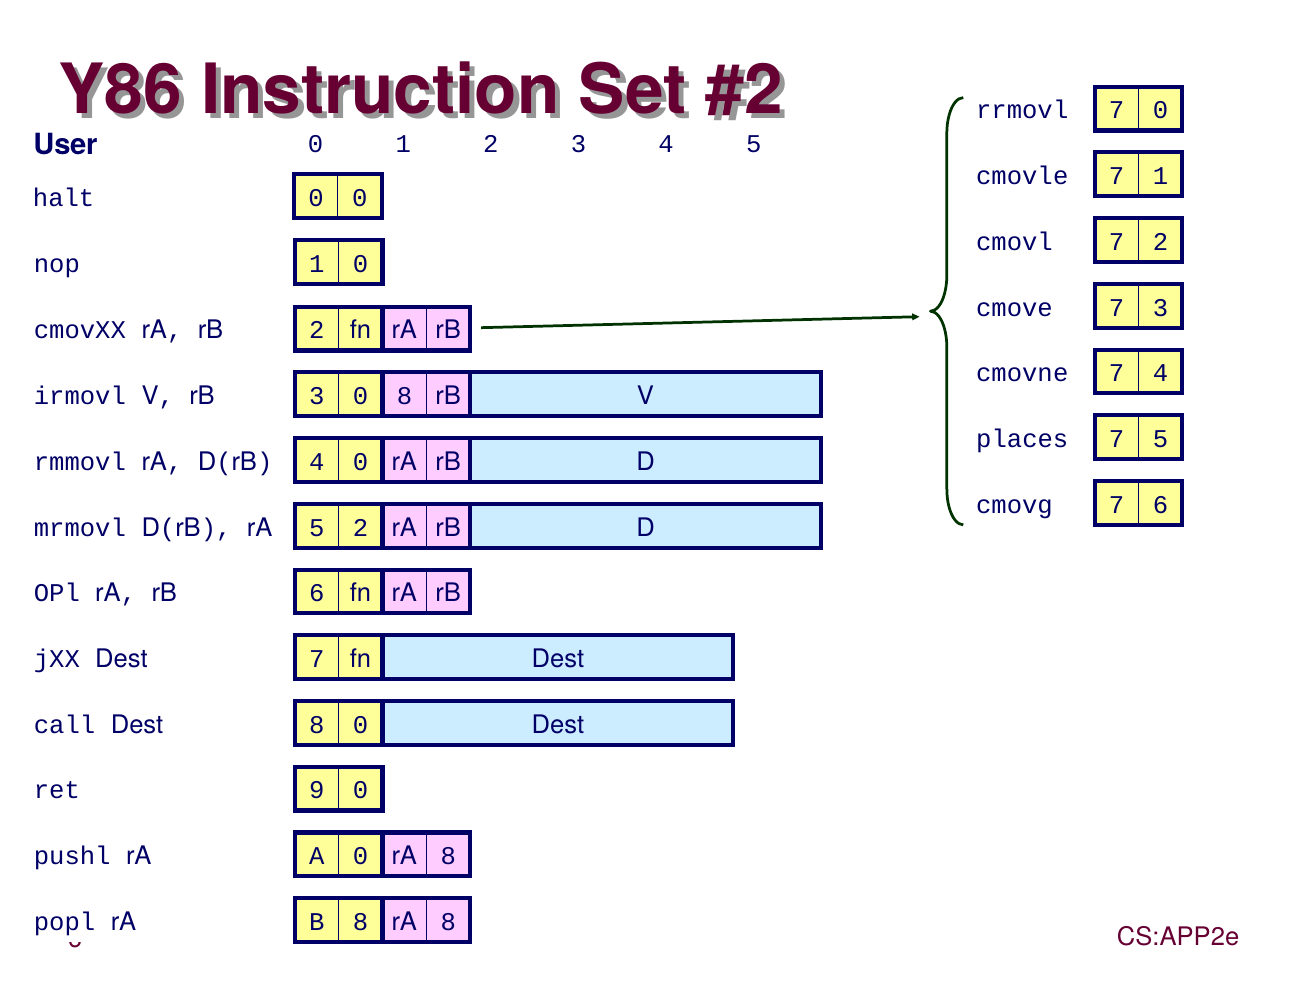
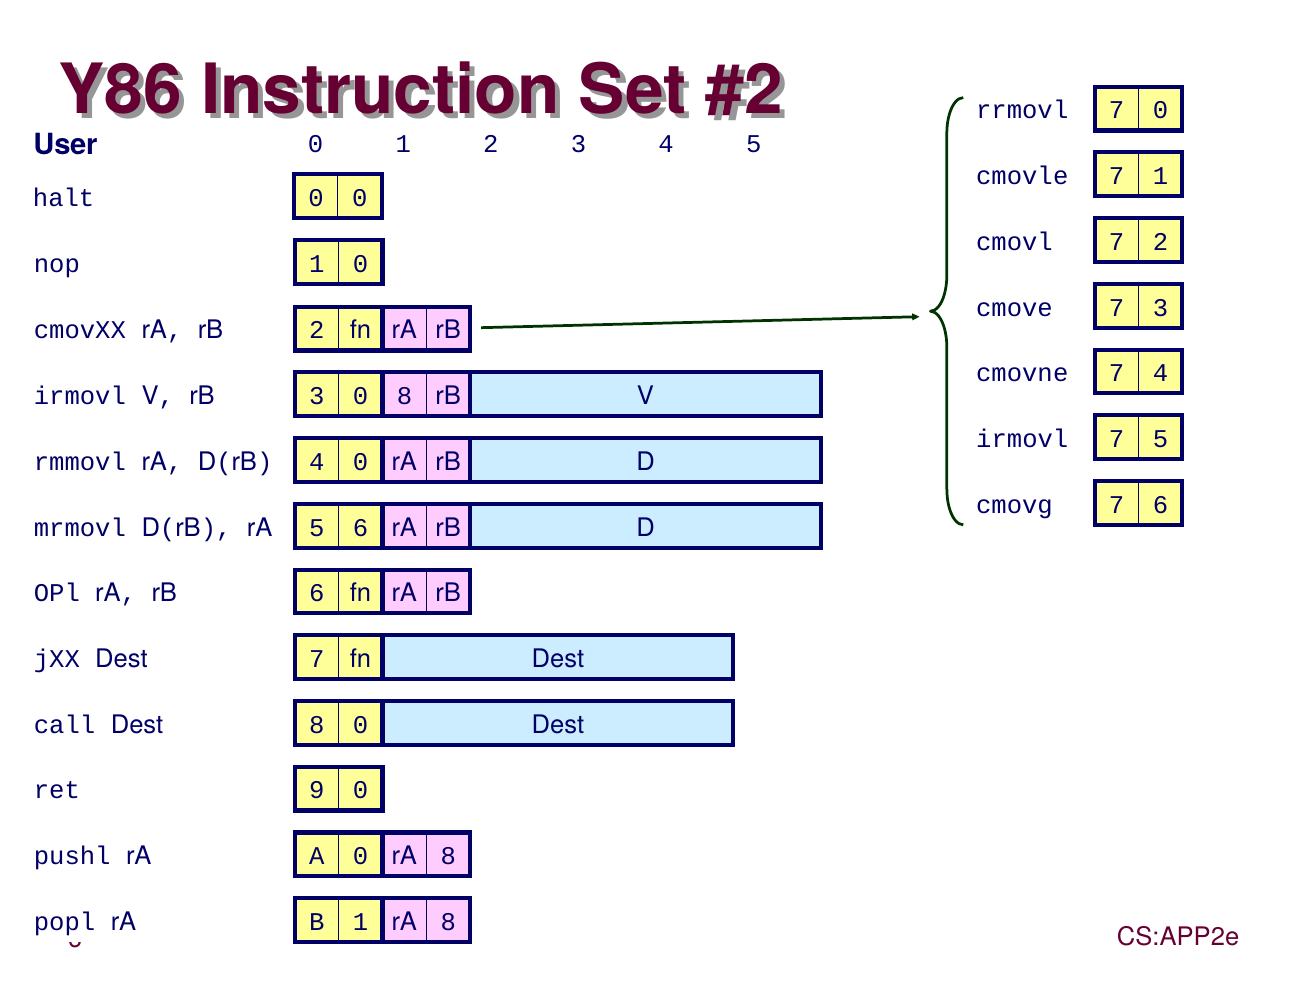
places at (1022, 439): places -> irmovl
5 2: 2 -> 6
B 8: 8 -> 1
